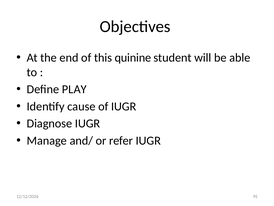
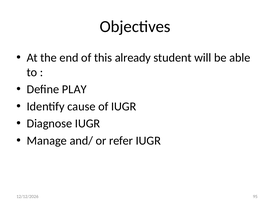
quinine: quinine -> already
